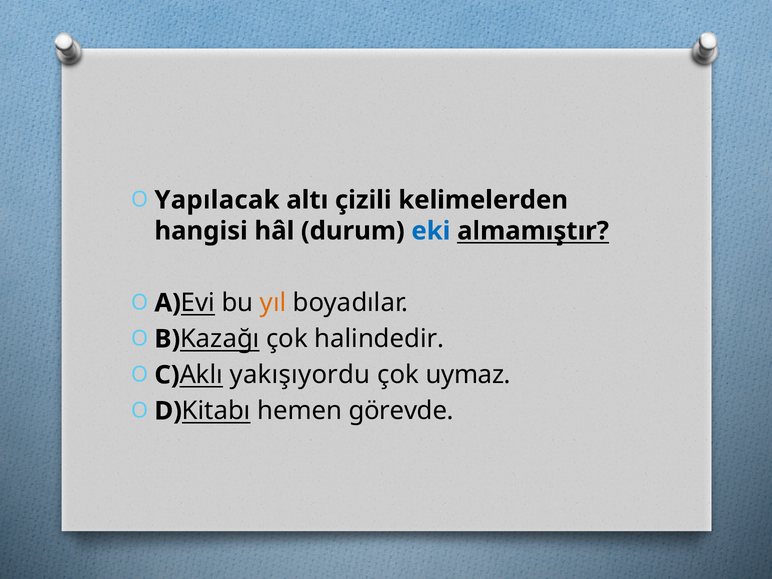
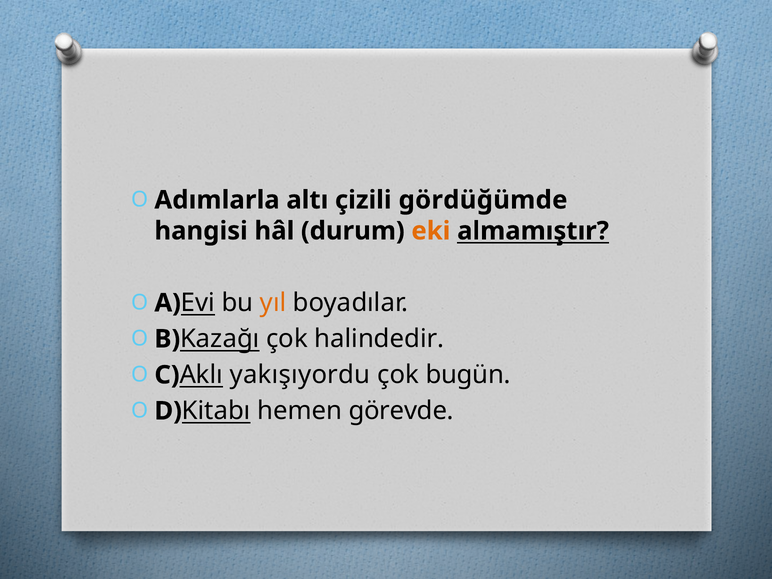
Yapılacak: Yapılacak -> Adımlarla
kelimelerden: kelimelerden -> gördüğümde
eki colour: blue -> orange
uymaz: uymaz -> bugün
